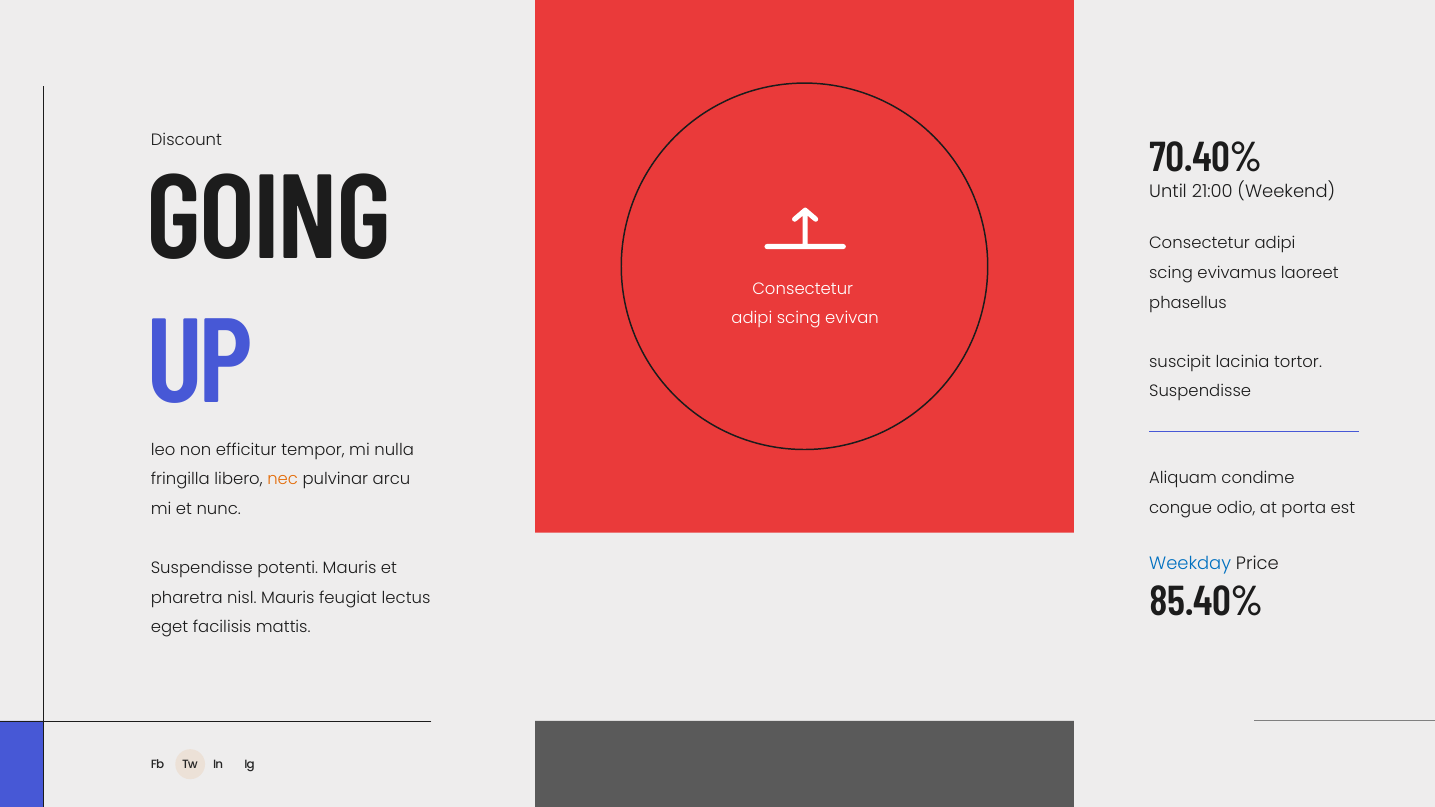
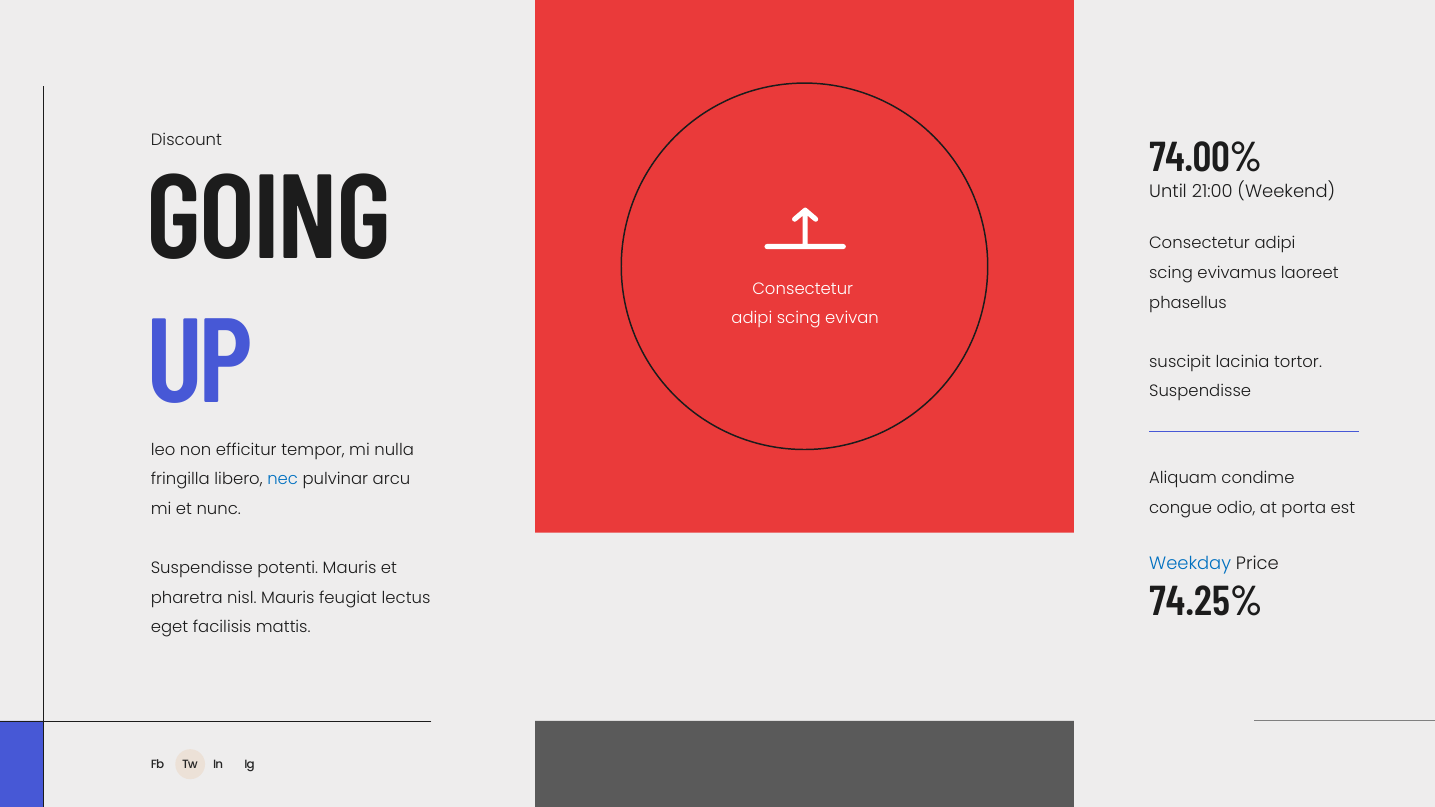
70.40%: 70.40% -> 74.00%
nec colour: orange -> blue
85.40%: 85.40% -> 74.25%
